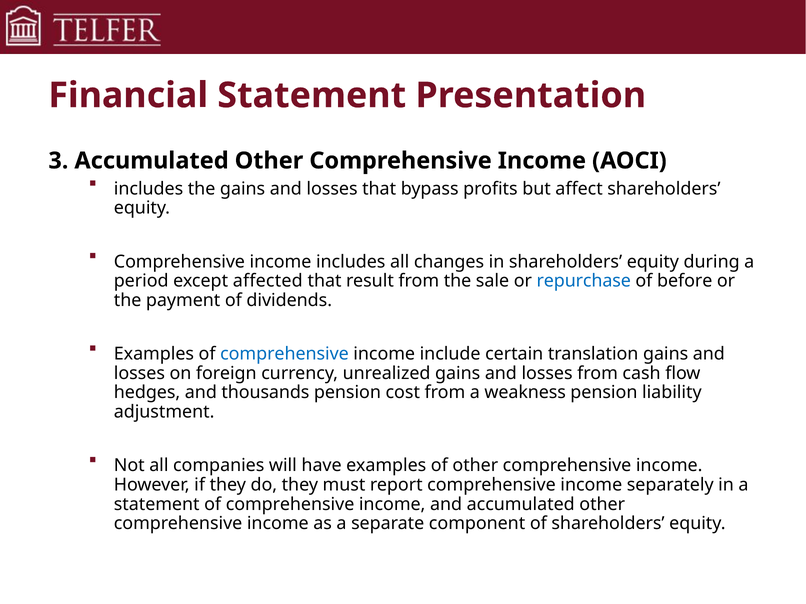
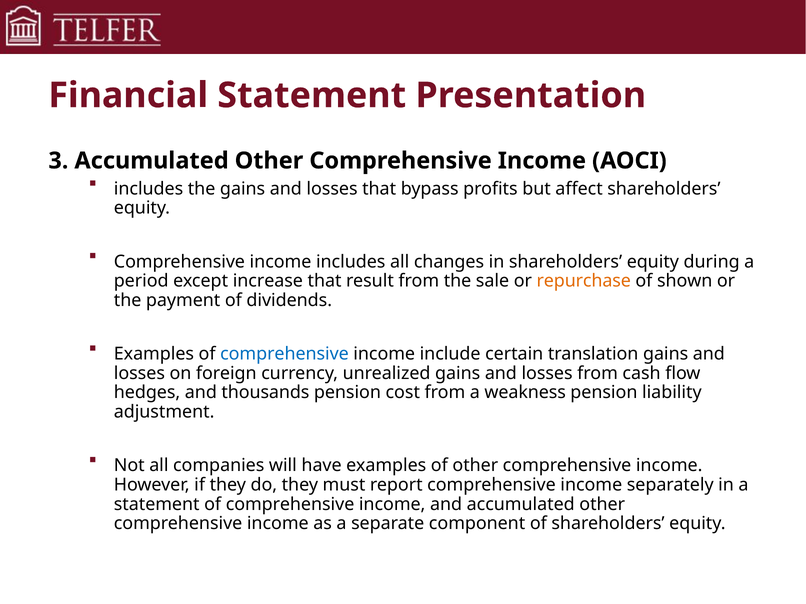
affected: affected -> increase
repurchase colour: blue -> orange
before: before -> shown
